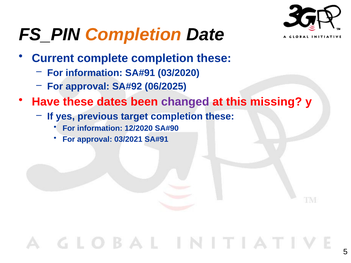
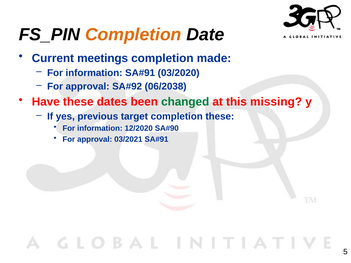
complete: complete -> meetings
these at (214, 58): these -> made
06/2025: 06/2025 -> 06/2038
changed colour: purple -> green
